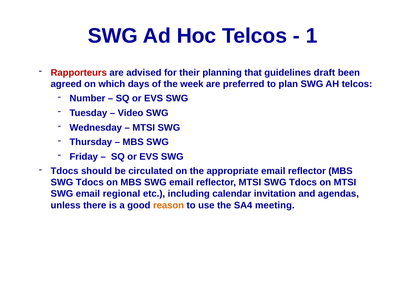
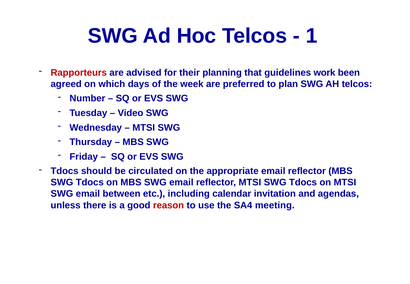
draft: draft -> work
regional: regional -> between
reason colour: orange -> red
